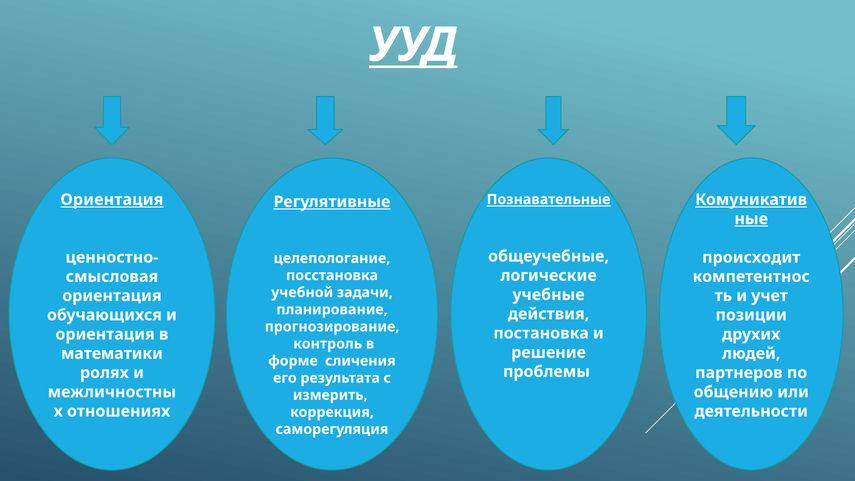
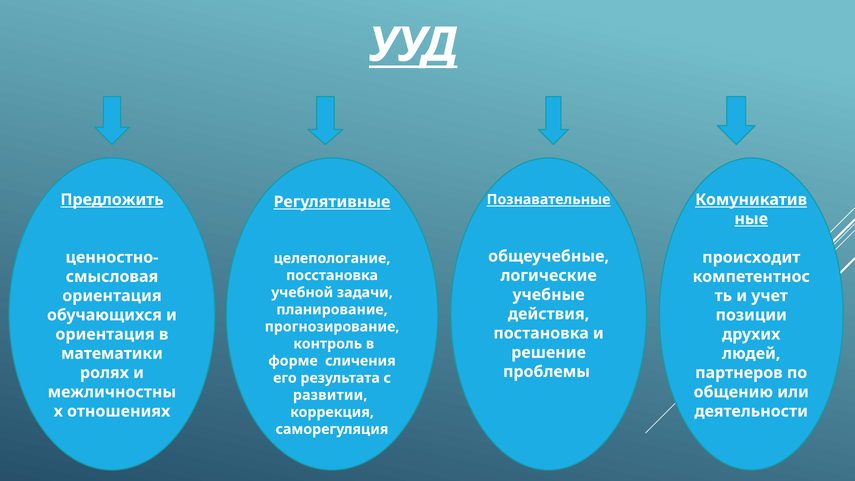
Ориентация at (112, 200): Ориентация -> Предложить
измерить: измерить -> развитии
